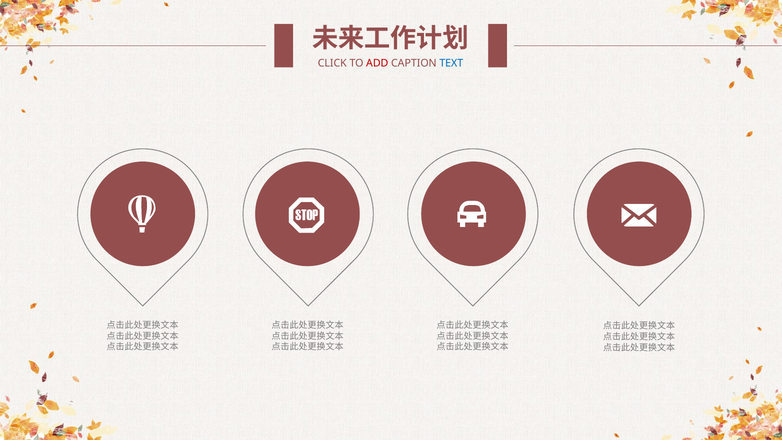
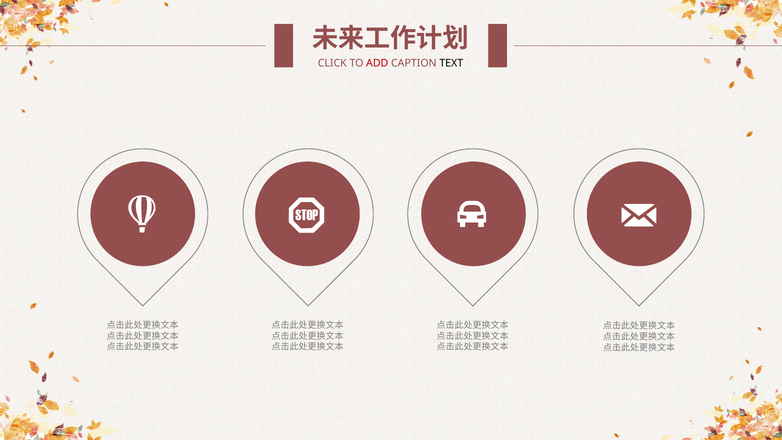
TEXT colour: blue -> black
